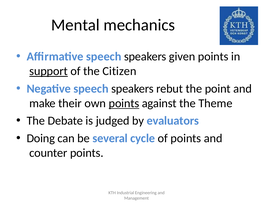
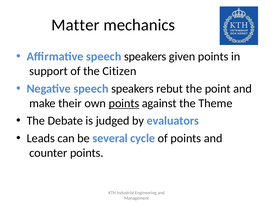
Mental: Mental -> Matter
support underline: present -> none
Doing: Doing -> Leads
